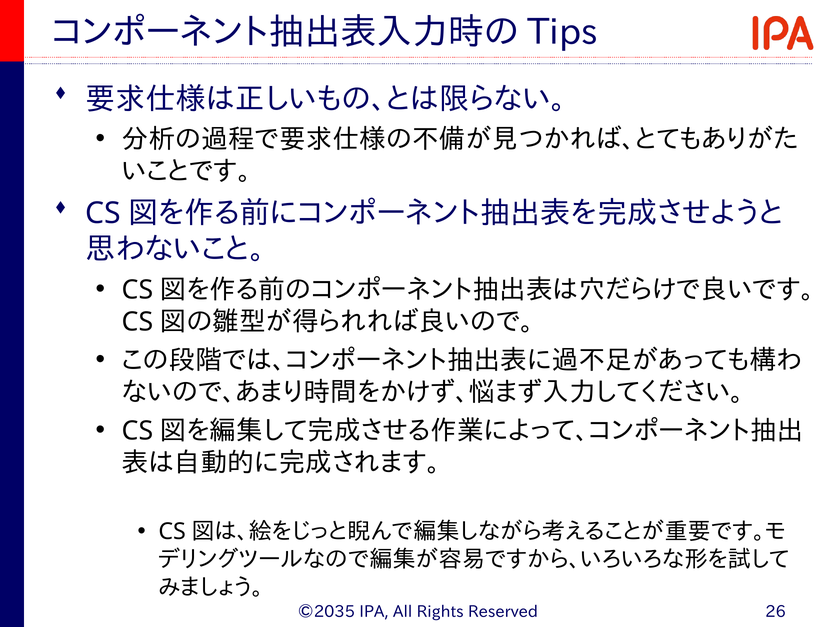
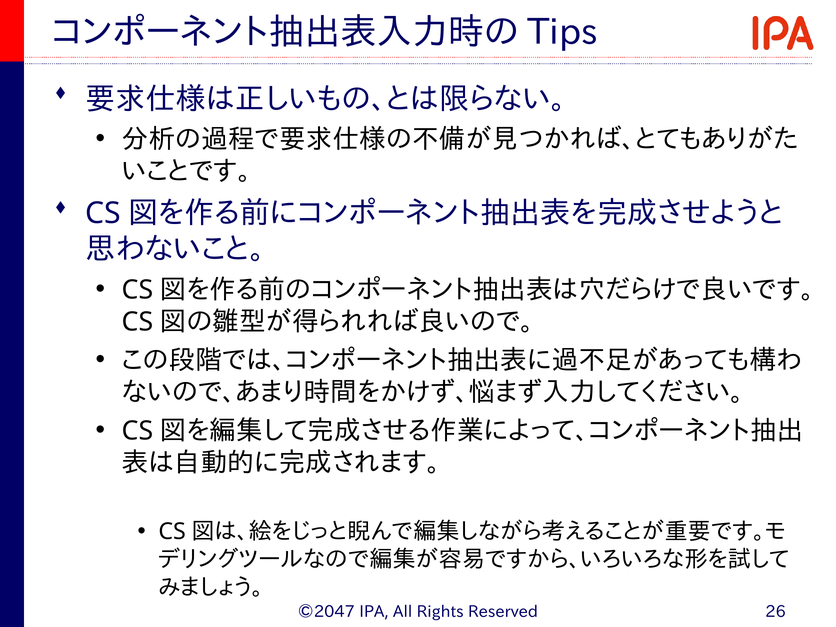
©2035: ©2035 -> ©2047
